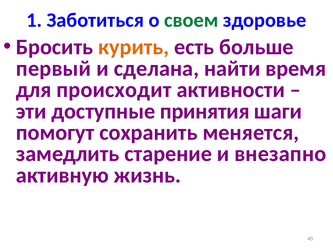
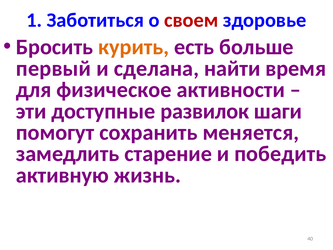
своем colour: green -> red
происходит: происходит -> физическое
принятия: принятия -> развилок
внезапно: внезапно -> победить
